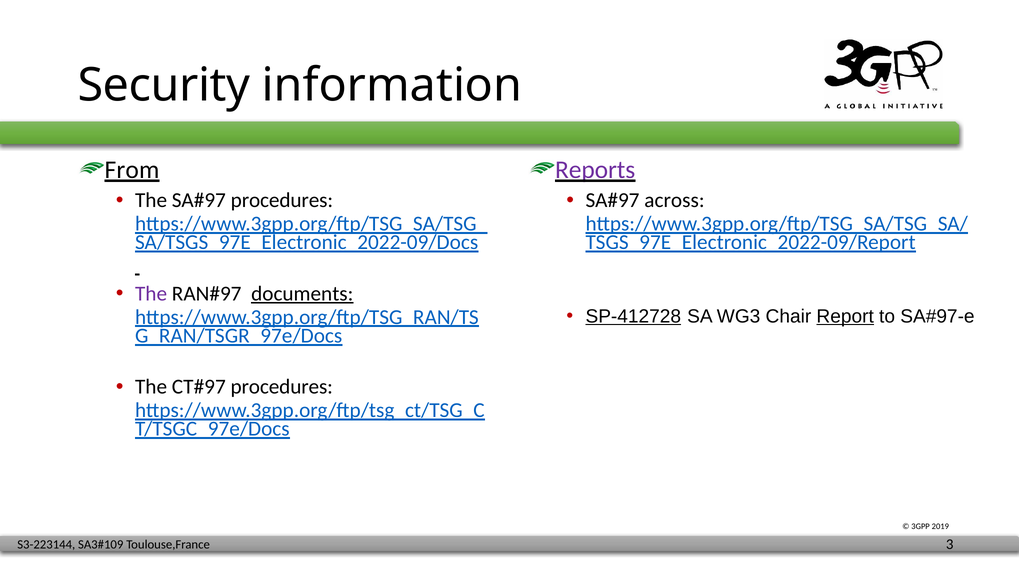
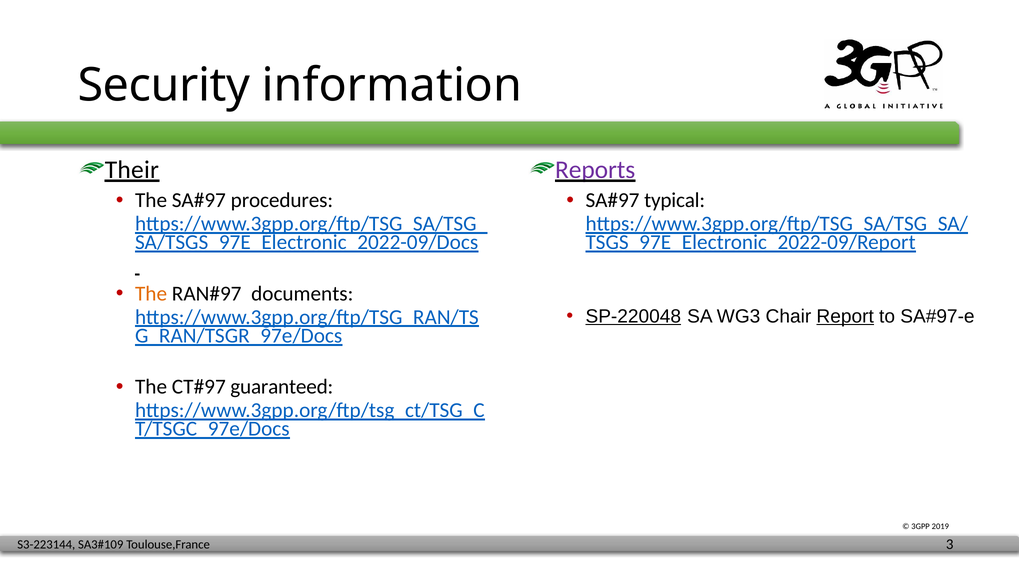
From: From -> Their
across: across -> typical
The at (151, 294) colour: purple -> orange
documents underline: present -> none
SP-412728: SP-412728 -> SP-220048
procedures at (282, 387): procedures -> guaranteed
